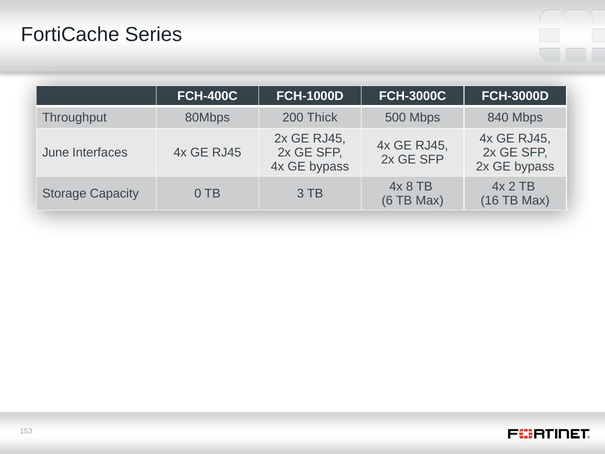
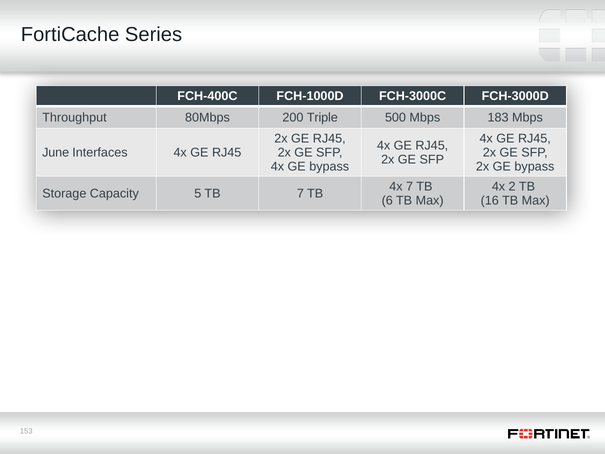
Thick: Thick -> Triple
840: 840 -> 183
4x 8: 8 -> 7
0: 0 -> 5
TB 3: 3 -> 7
